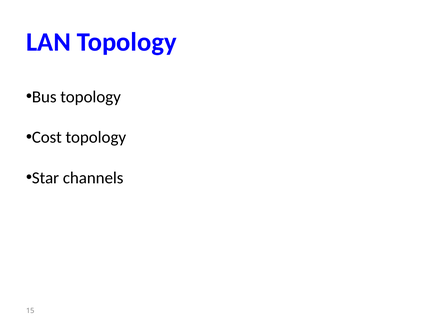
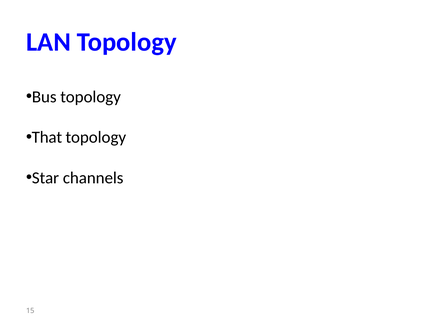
Cost: Cost -> That
